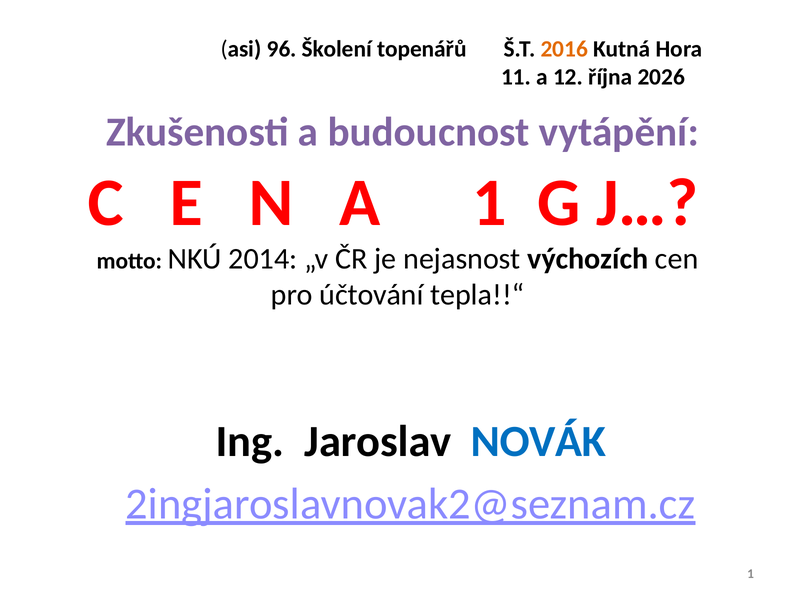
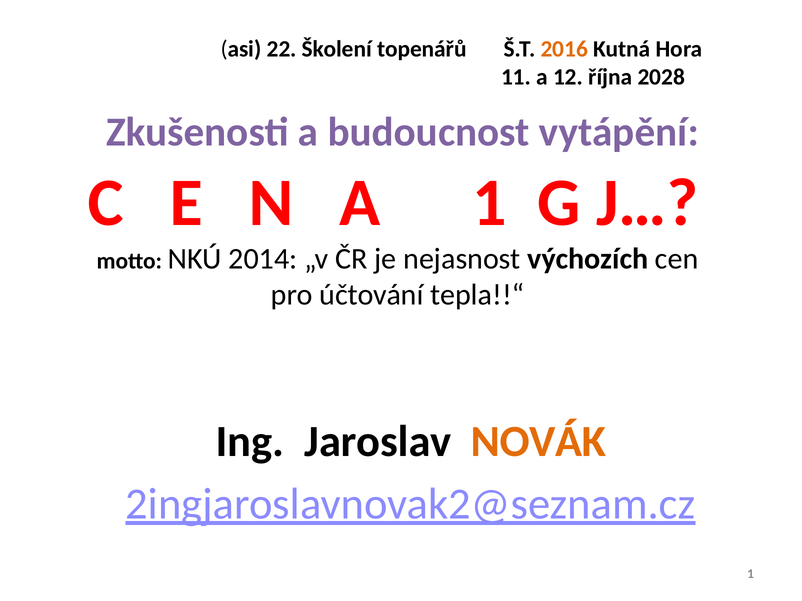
96: 96 -> 22
2026: 2026 -> 2028
NOVÁK colour: blue -> orange
